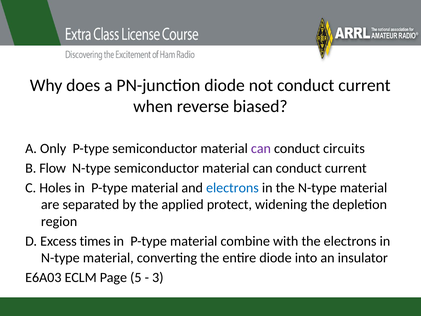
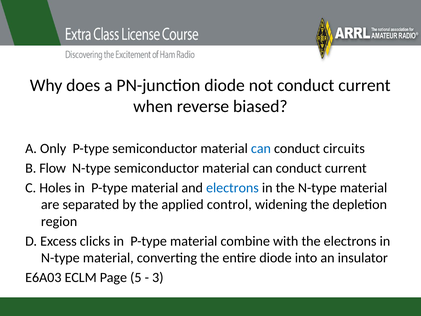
can at (261, 148) colour: purple -> blue
protect: protect -> control
times: times -> clicks
